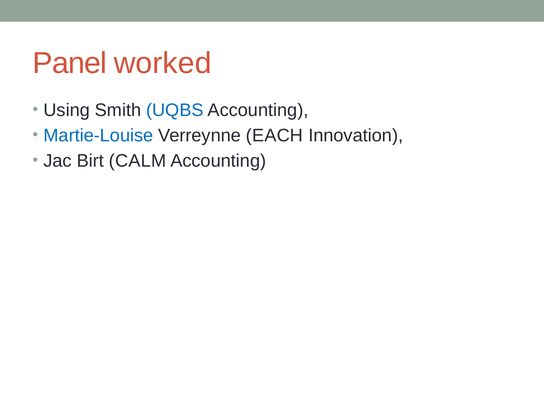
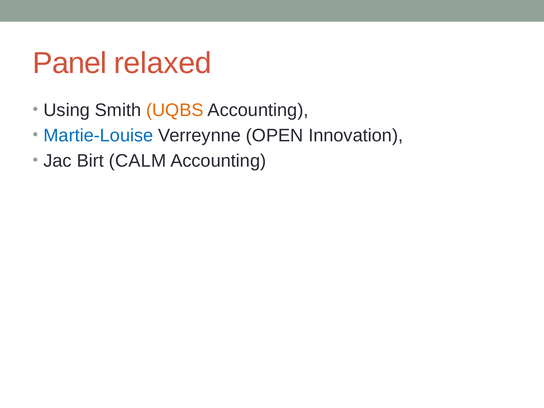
worked: worked -> relaxed
UQBS colour: blue -> orange
EACH: EACH -> OPEN
